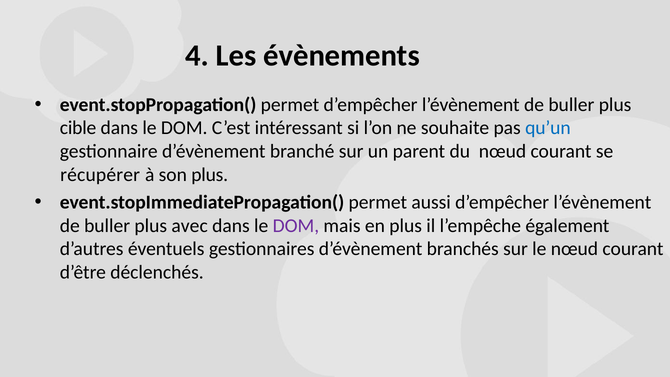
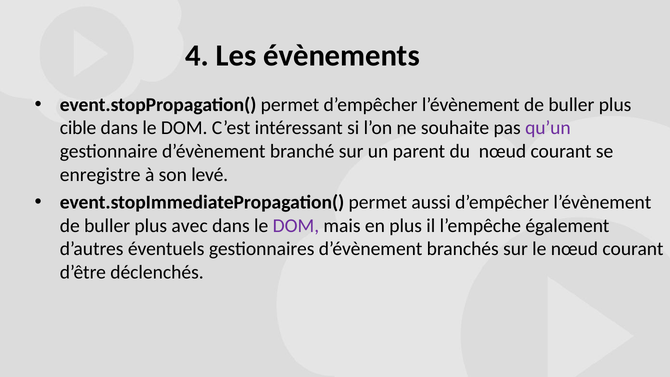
qu’un colour: blue -> purple
récupérer: récupérer -> enregistre
son plus: plus -> levé
